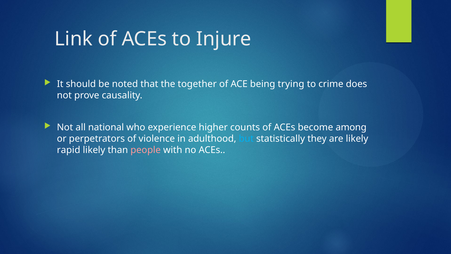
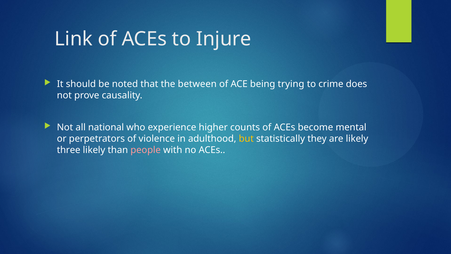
together: together -> between
among: among -> mental
but colour: light blue -> yellow
rapid: rapid -> three
